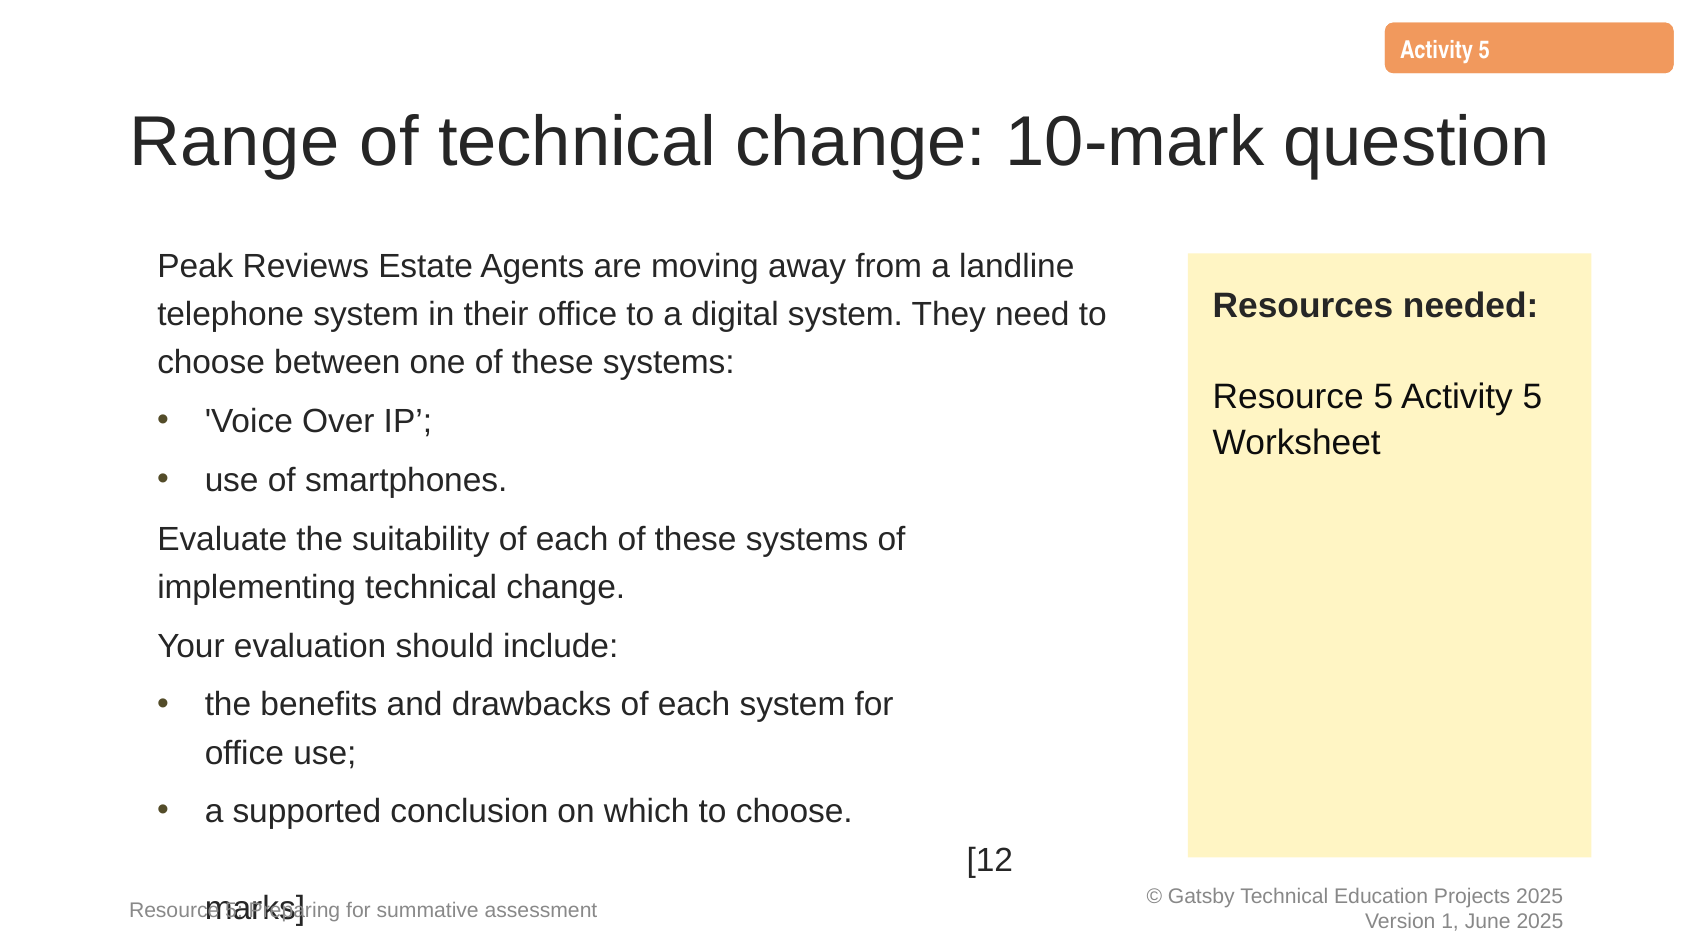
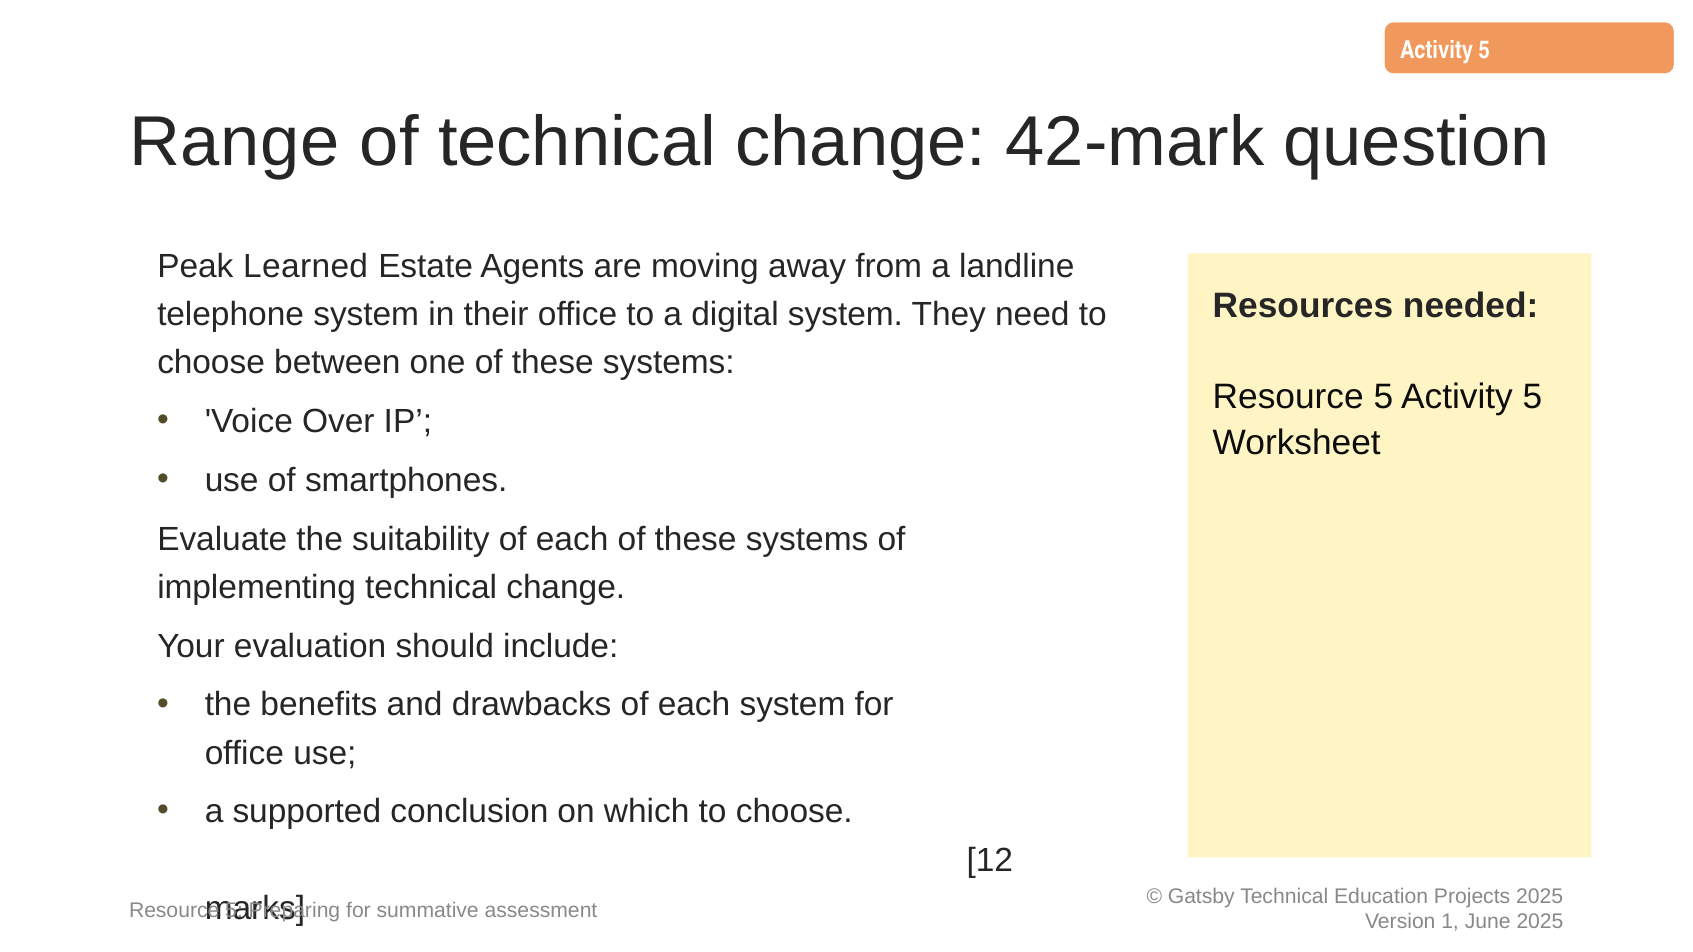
10-mark: 10-mark -> 42-mark
Reviews: Reviews -> Learned
